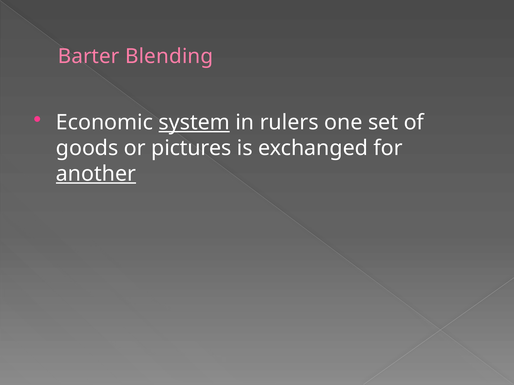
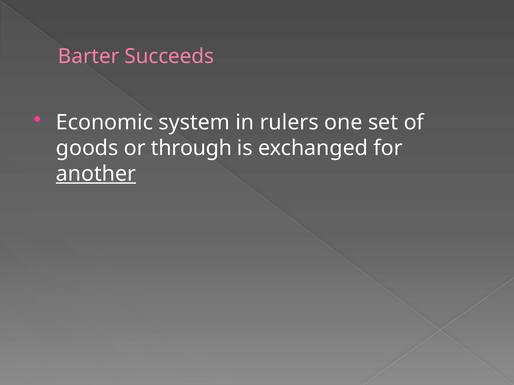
Blending: Blending -> Succeeds
system underline: present -> none
pictures: pictures -> through
